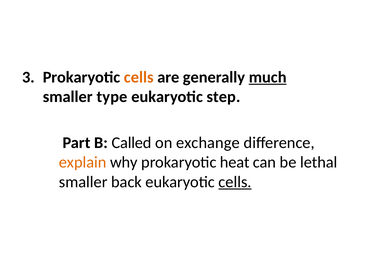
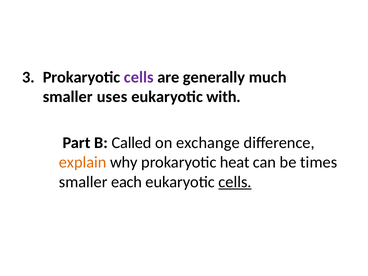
cells at (139, 77) colour: orange -> purple
much underline: present -> none
type: type -> uses
step: step -> with
lethal: lethal -> times
back: back -> each
